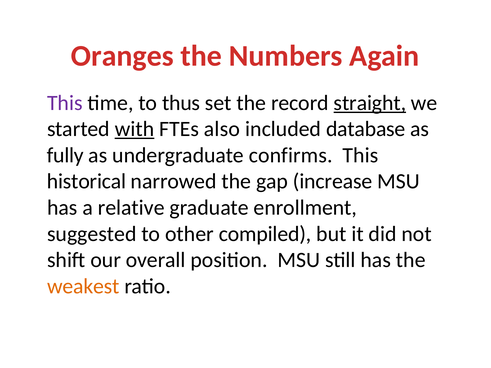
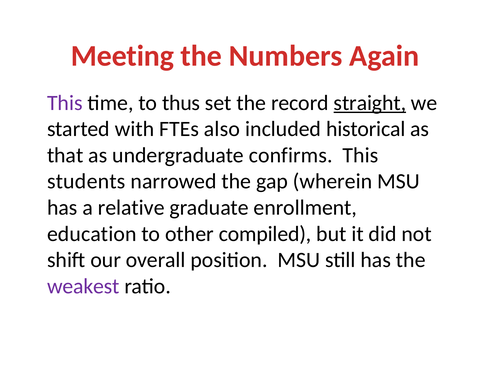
Oranges: Oranges -> Meeting
with underline: present -> none
database: database -> historical
fully: fully -> that
historical: historical -> students
increase: increase -> wherein
suggested: suggested -> education
weakest colour: orange -> purple
